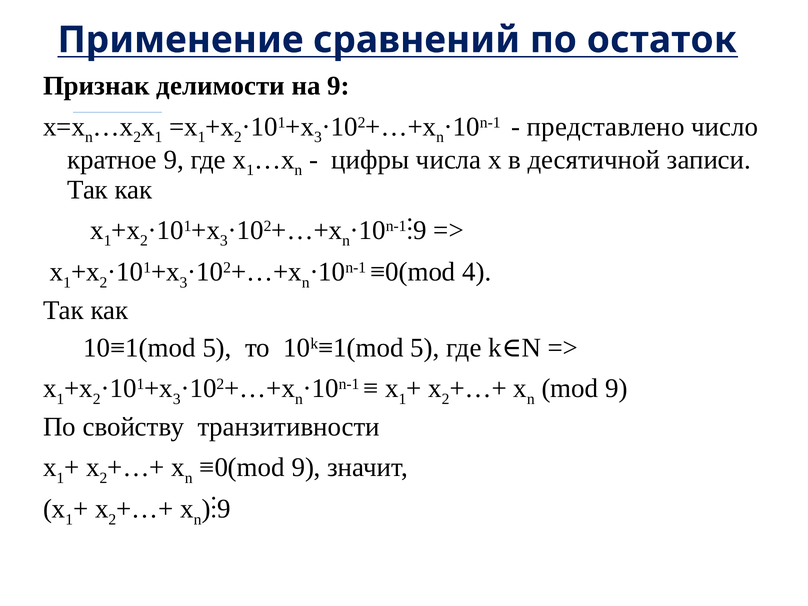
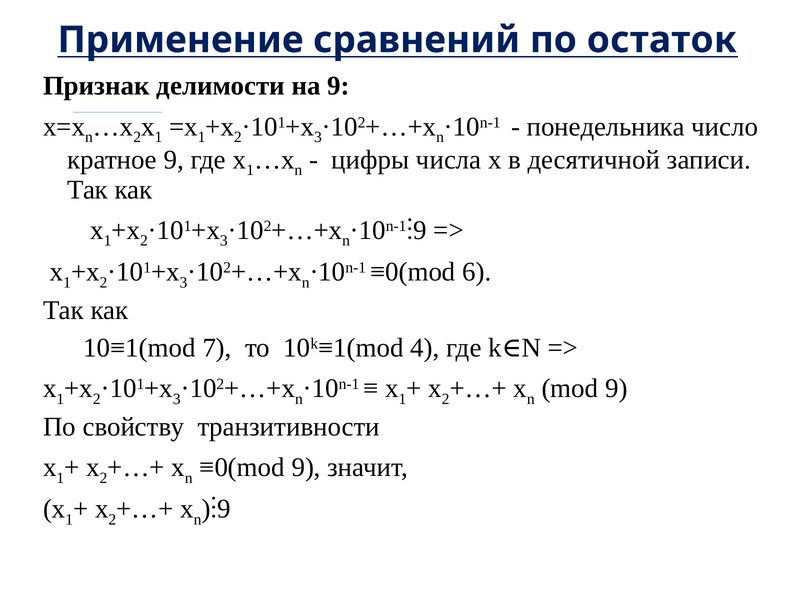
представлено: представлено -> понедельника
4: 4 -> 6
10≡1(mod 5: 5 -> 7
10k≡1(mod 5: 5 -> 4
